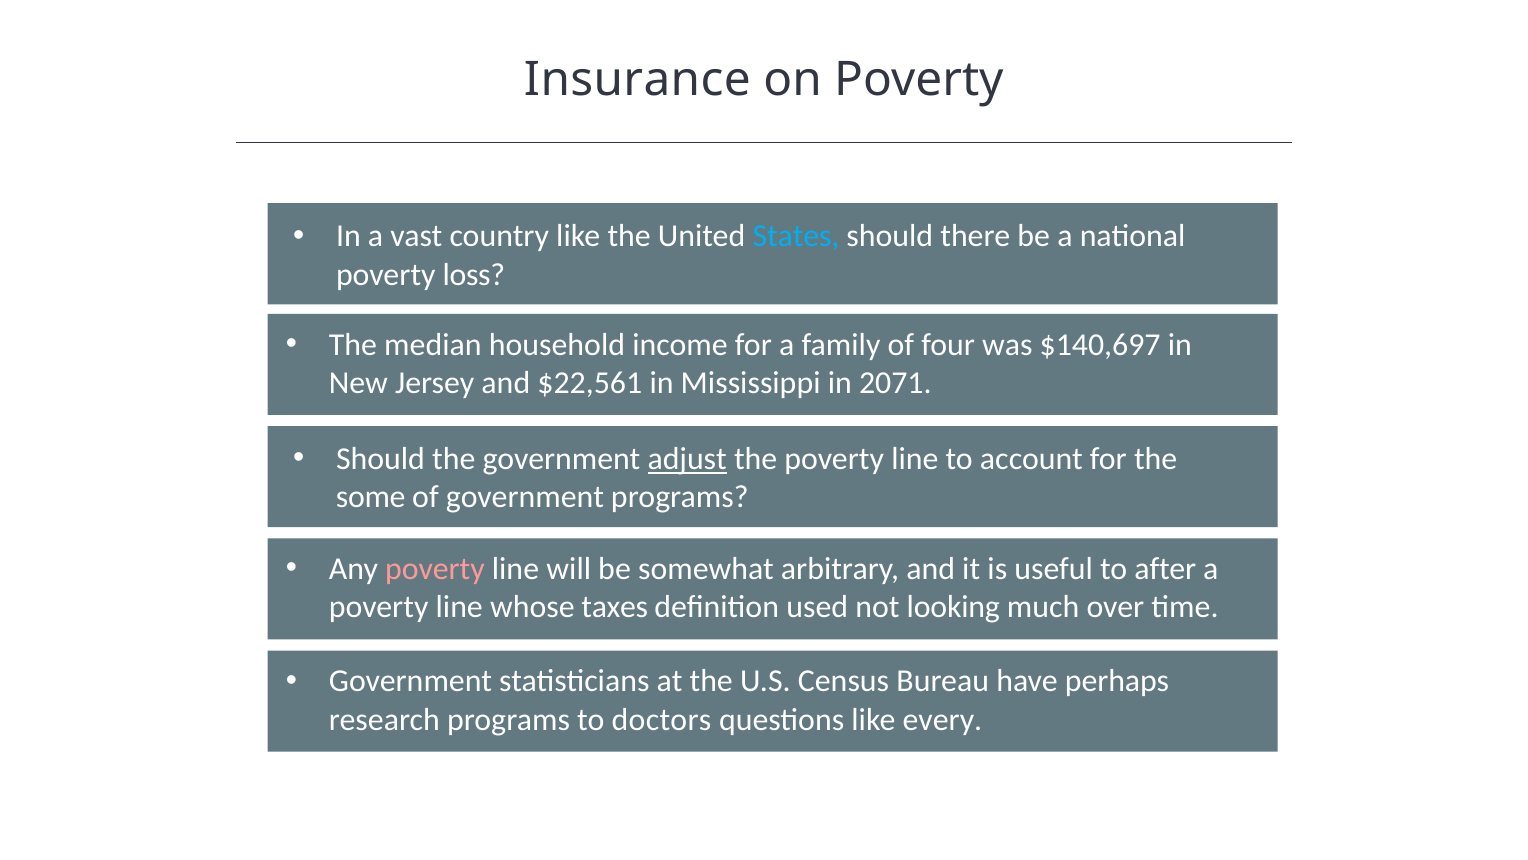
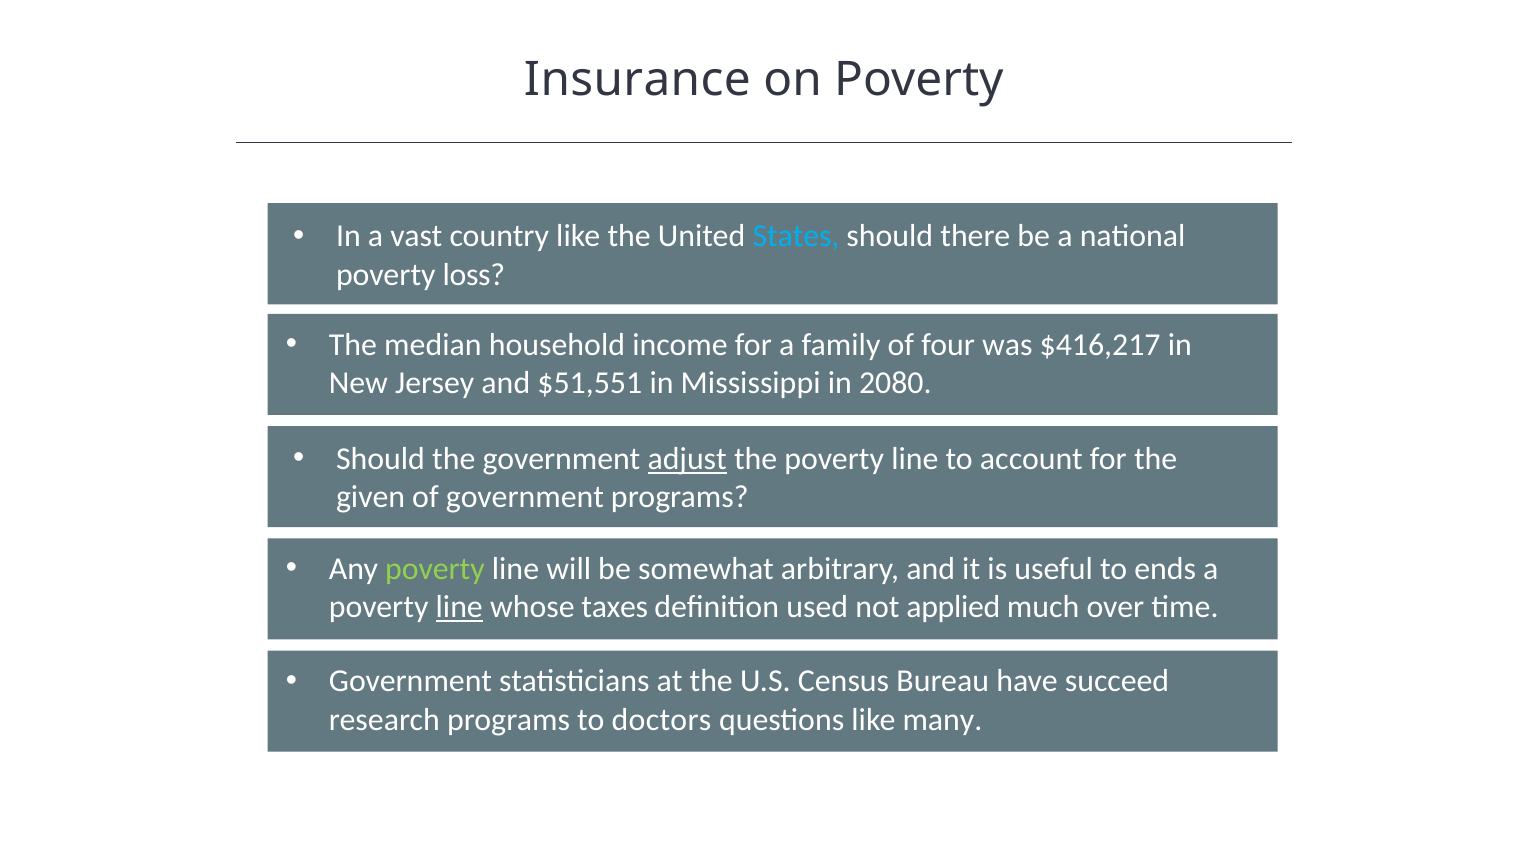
$140,697: $140,697 -> $416,217
$22,561: $22,561 -> $51,551
2071: 2071 -> 2080
some: some -> given
poverty at (435, 569) colour: pink -> light green
after: after -> ends
line at (459, 607) underline: none -> present
looking: looking -> applied
perhaps: perhaps -> succeed
every: every -> many
